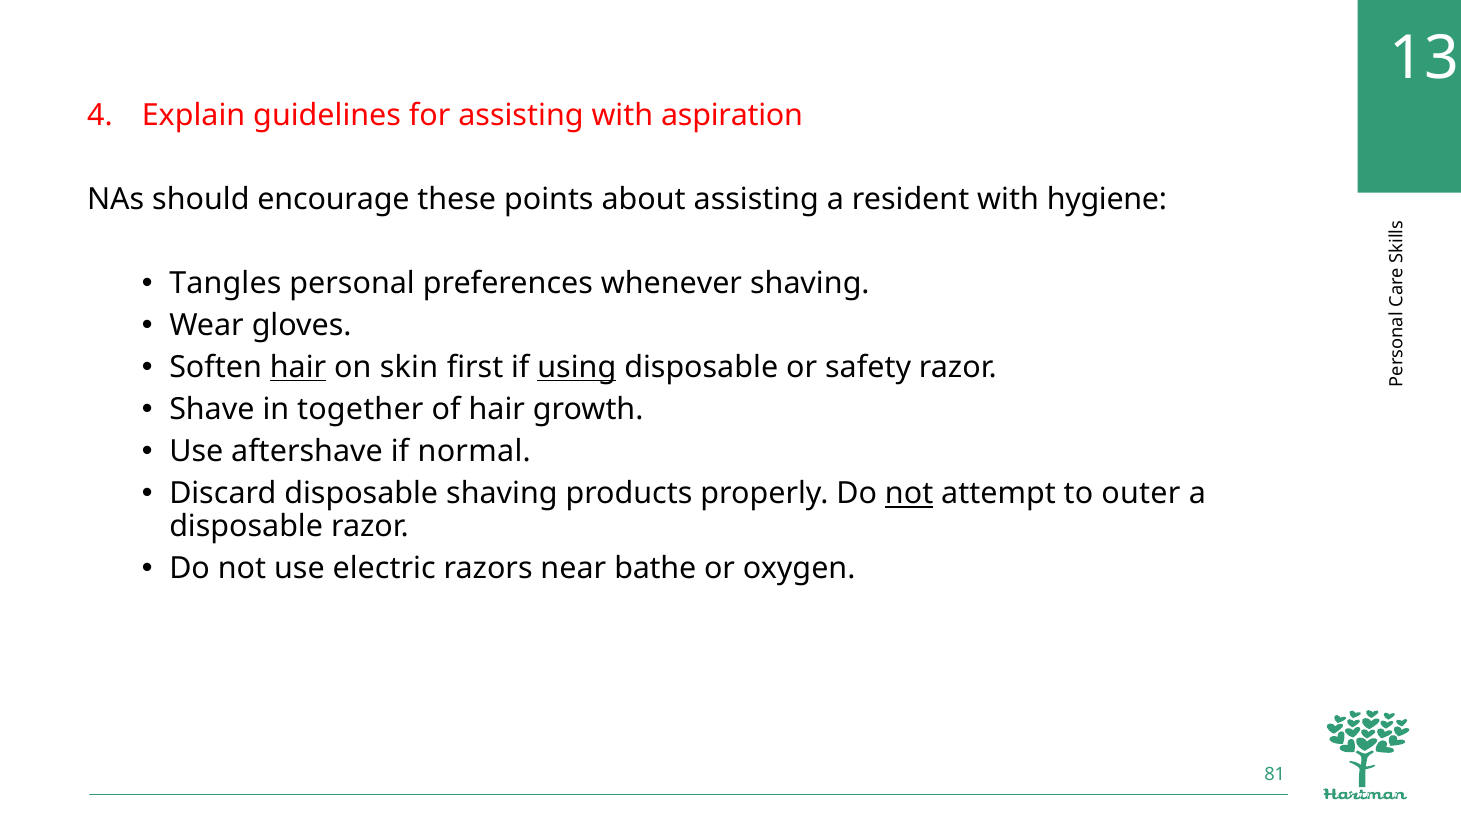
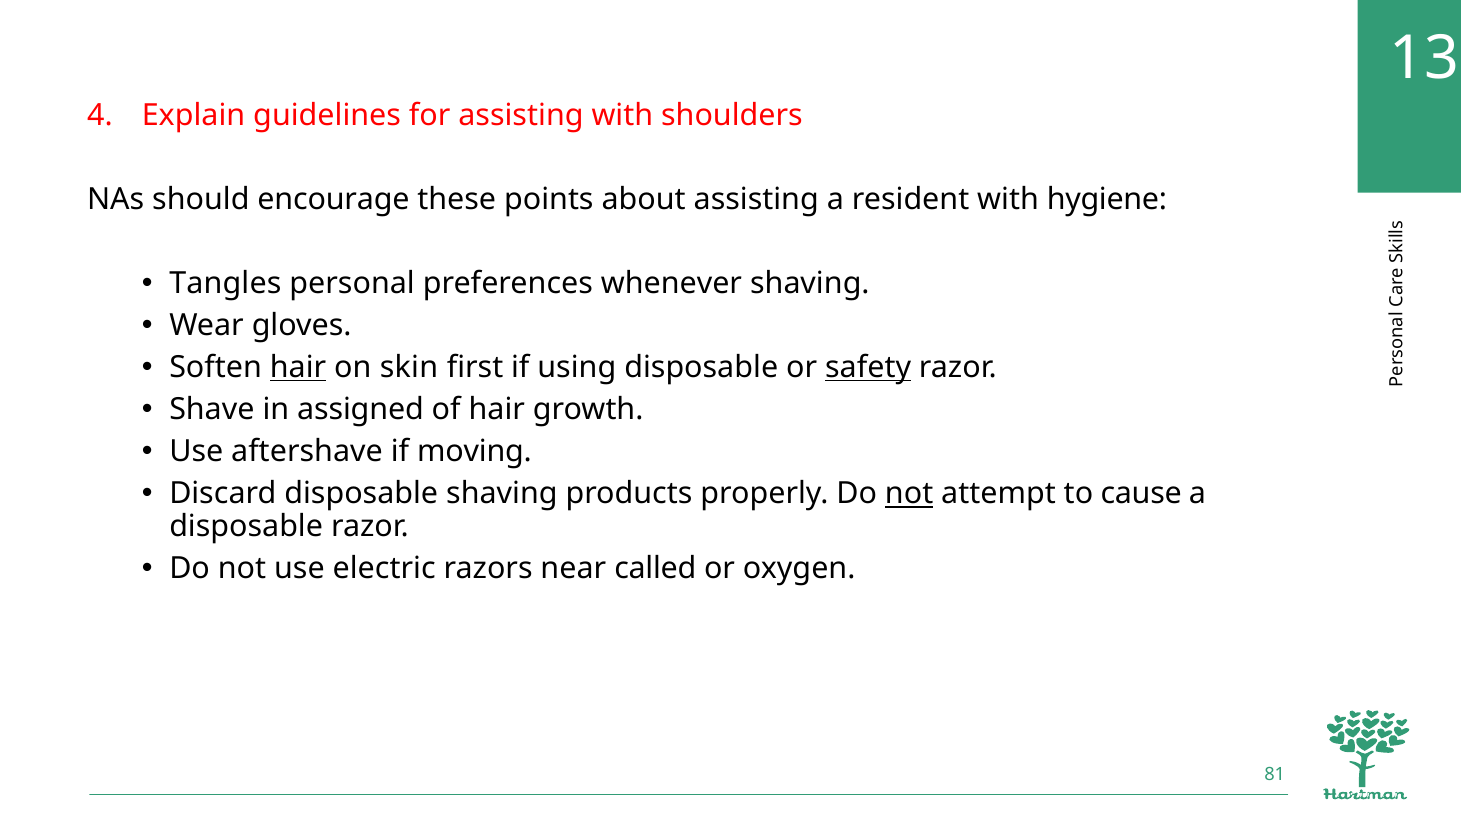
aspiration: aspiration -> shoulders
using underline: present -> none
safety underline: none -> present
together: together -> assigned
normal: normal -> moving
outer: outer -> cause
bathe: bathe -> called
